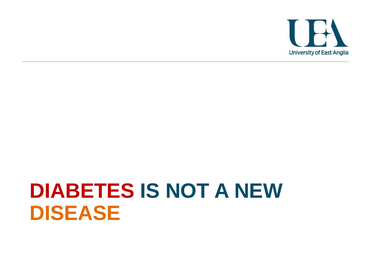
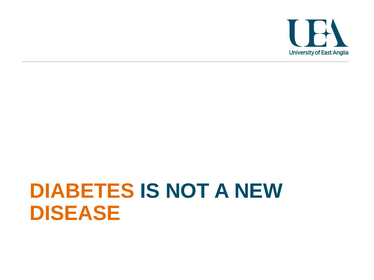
DIABETES colour: red -> orange
